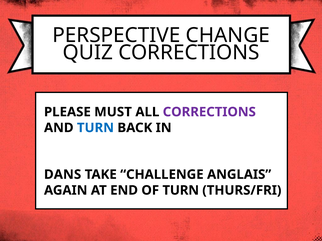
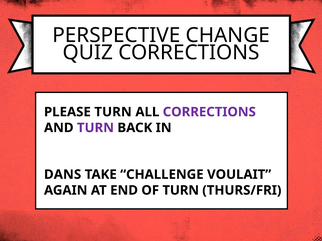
PLEASE MUST: MUST -> TURN
TURN at (95, 128) colour: blue -> purple
ANGLAIS: ANGLAIS -> VOULAIT
